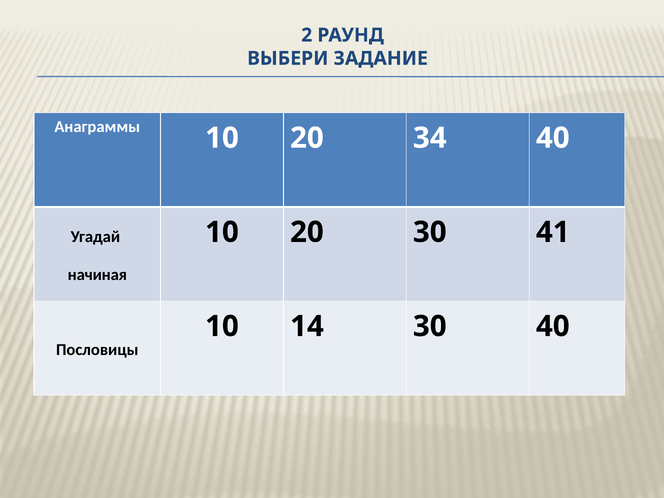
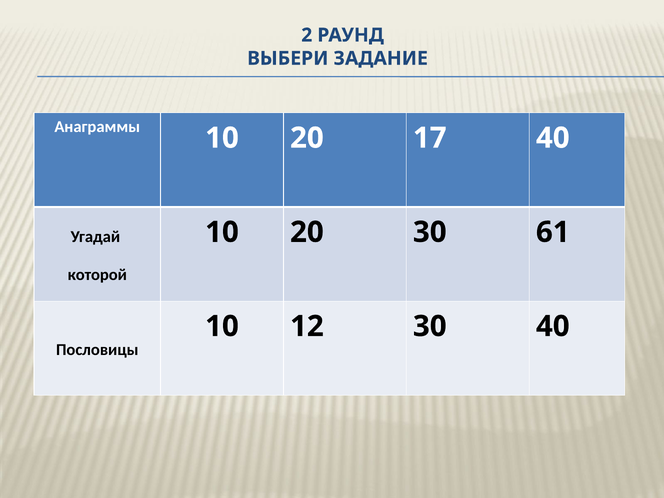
34: 34 -> 17
41: 41 -> 61
начиная: начиная -> которой
14: 14 -> 12
